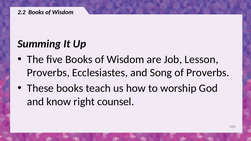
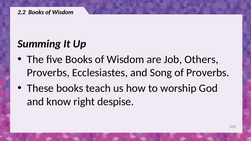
Lesson: Lesson -> Others
counsel: counsel -> despise
